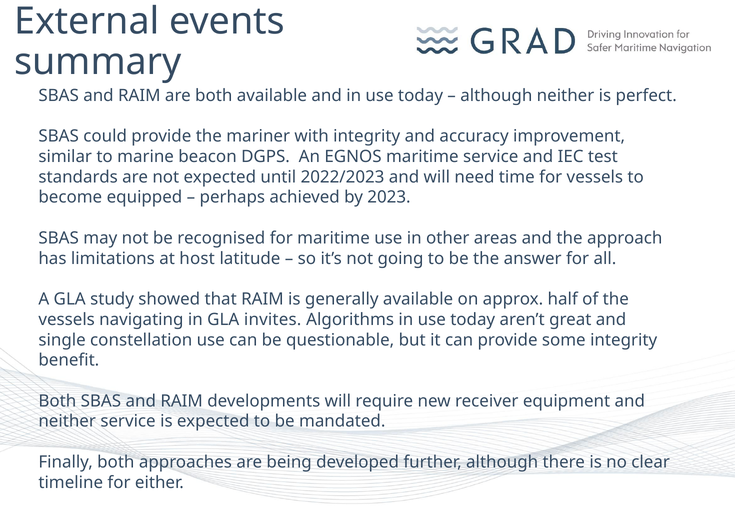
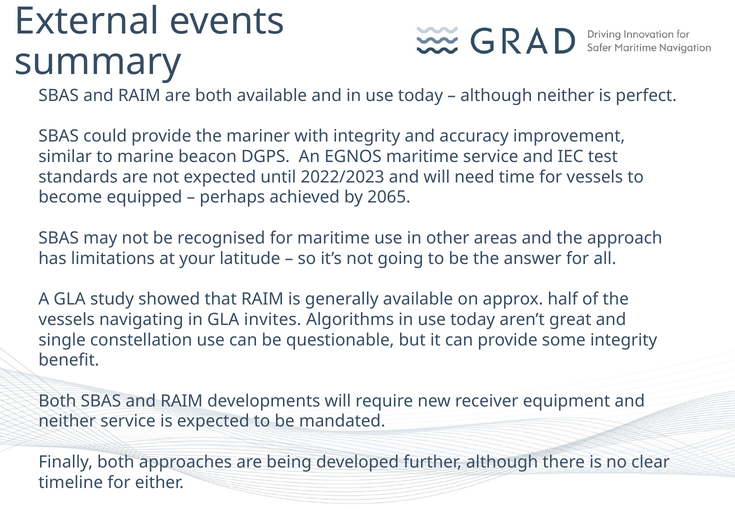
2023: 2023 -> 2065
host: host -> your
